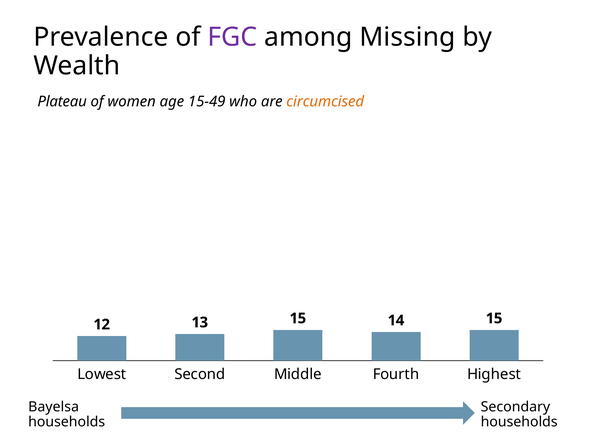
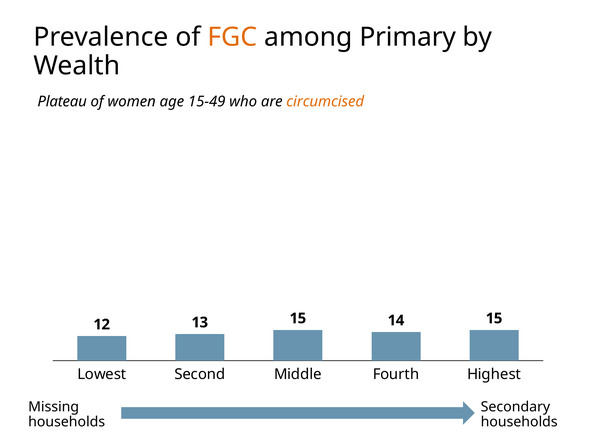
FGC colour: purple -> orange
Missing: Missing -> Primary
Bayelsa: Bayelsa -> Missing
